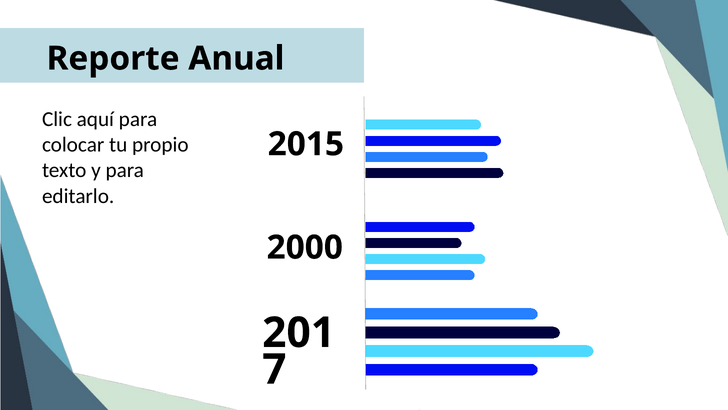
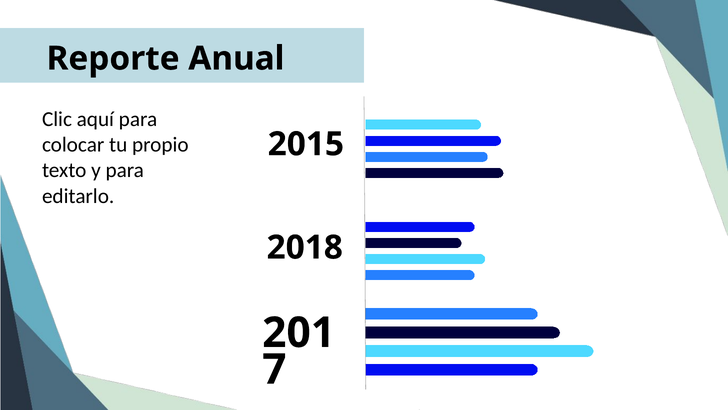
2000: 2000 -> 2018
